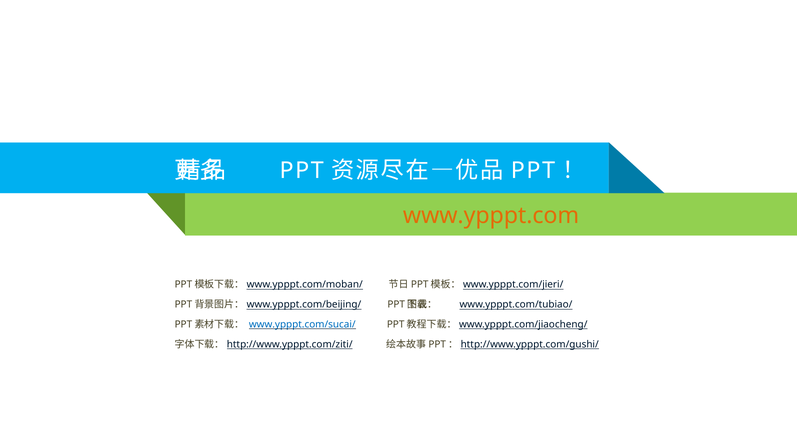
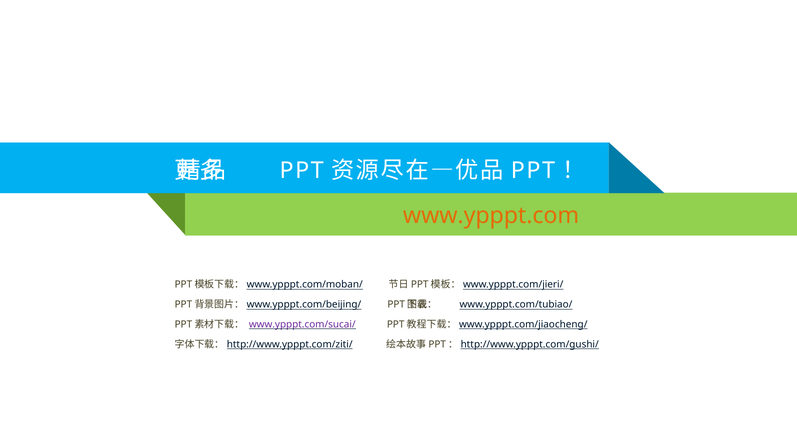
www.ypppt.com/sucai/ colour: blue -> purple
